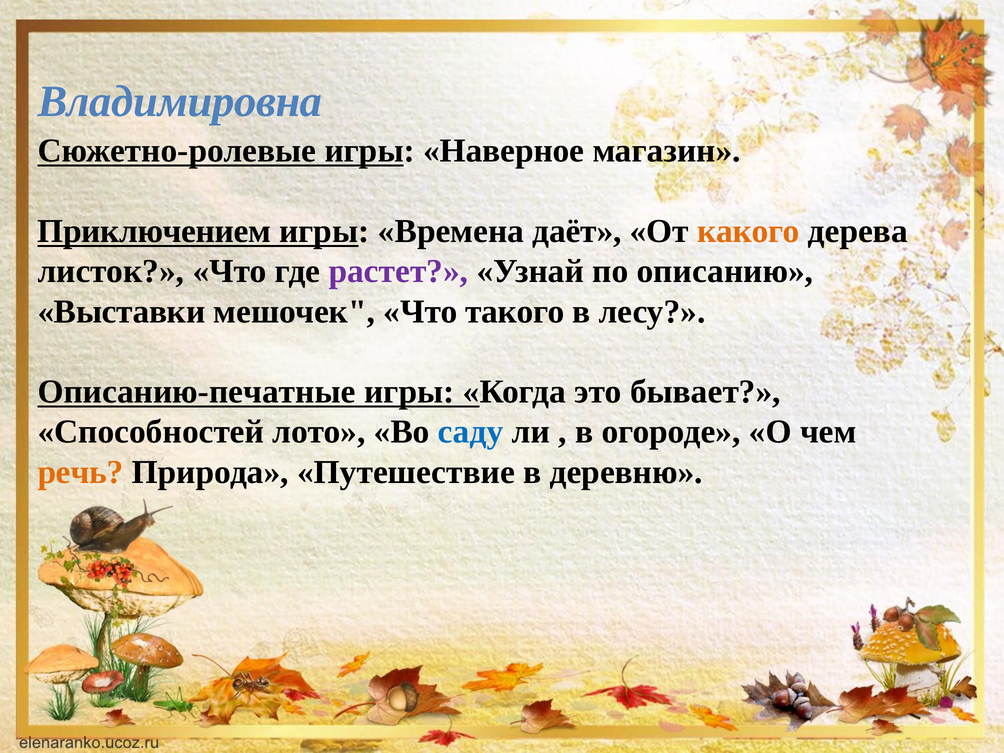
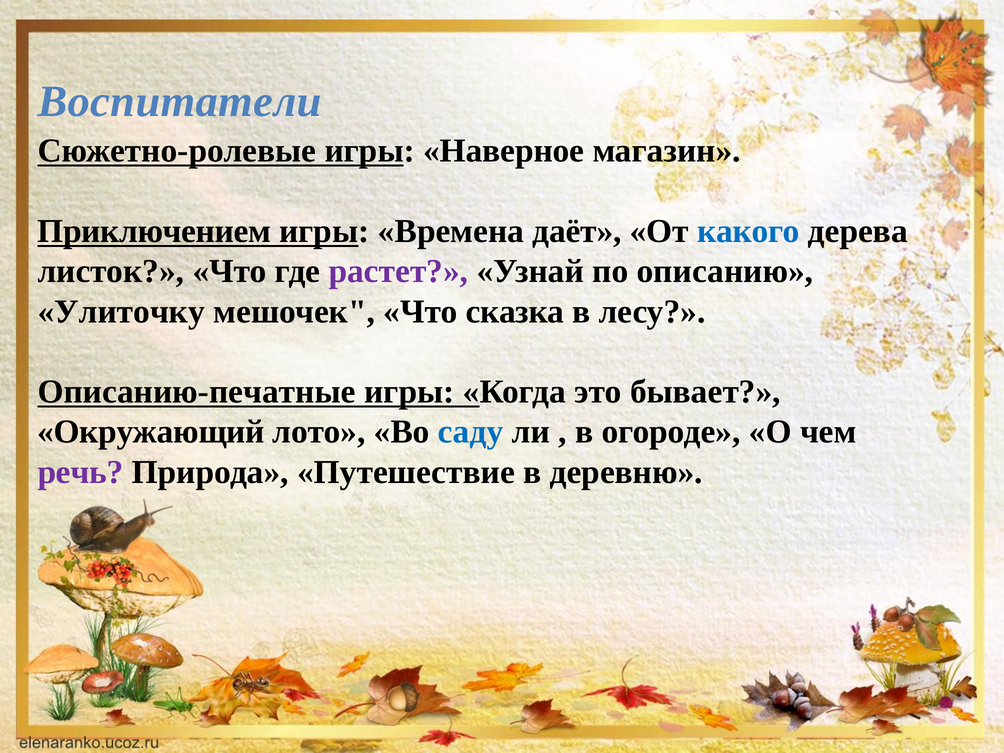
Владимировна: Владимировна -> Воспитатели
какого colour: orange -> blue
Выставки: Выставки -> Улиточку
такого: такого -> сказка
Способностей: Способностей -> Окружающий
речь colour: orange -> purple
